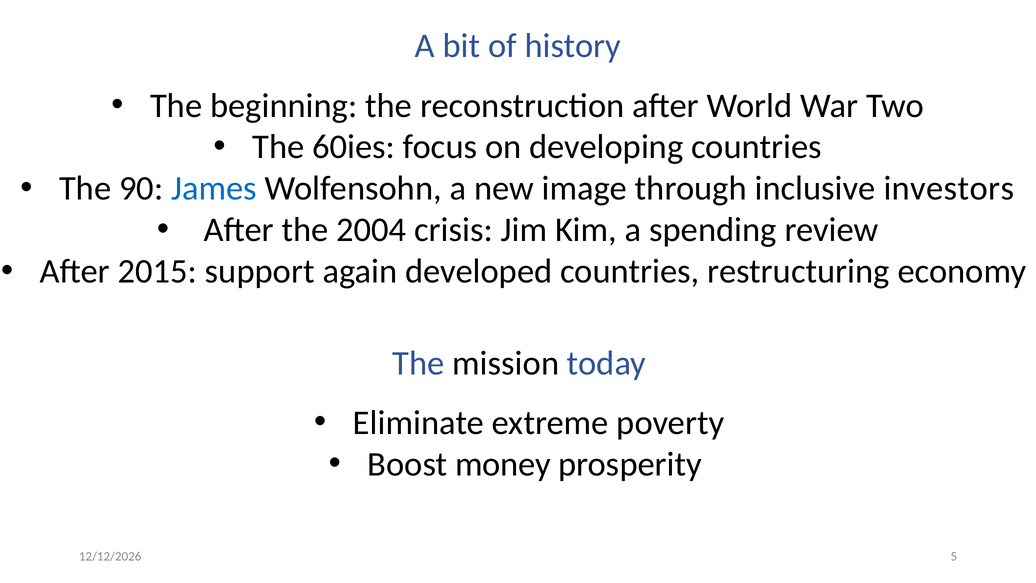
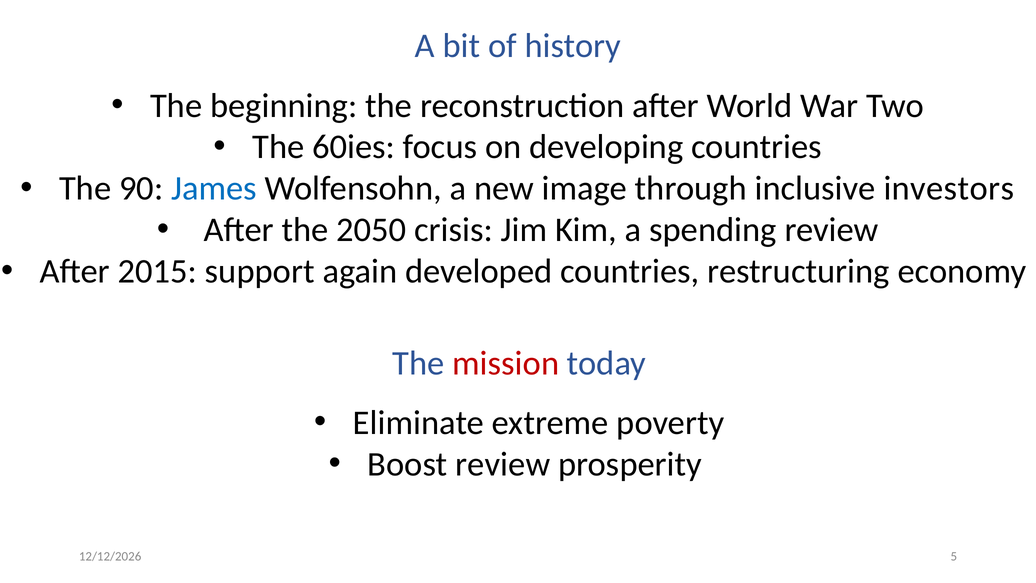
2004: 2004 -> 2050
mission colour: black -> red
Boost money: money -> review
